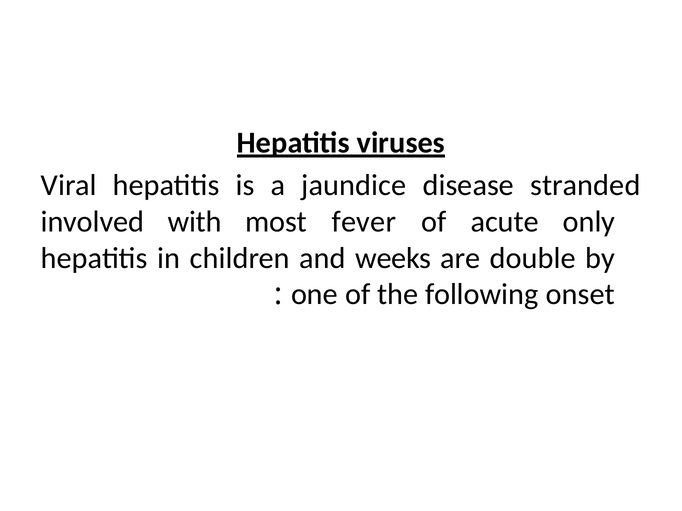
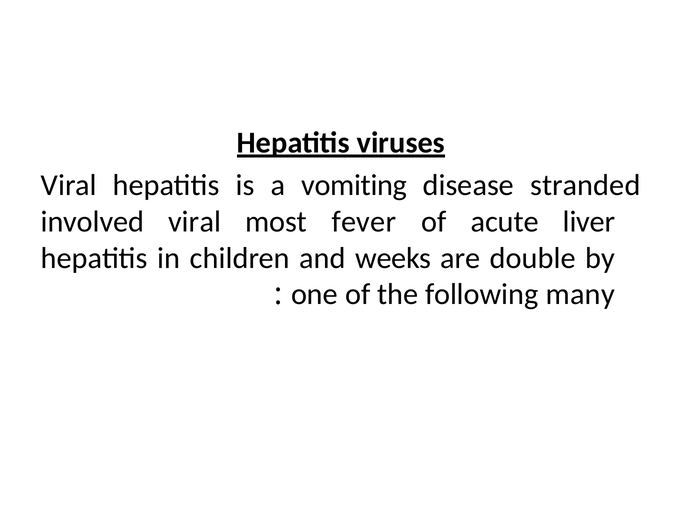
jaundice: jaundice -> vomiting
involved with: with -> viral
only: only -> liver
onset: onset -> many
